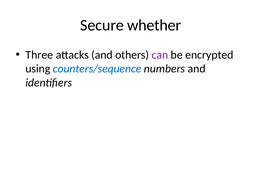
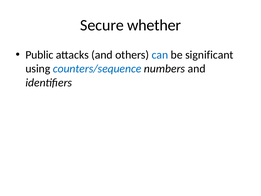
Three: Three -> Public
can colour: purple -> blue
encrypted: encrypted -> significant
